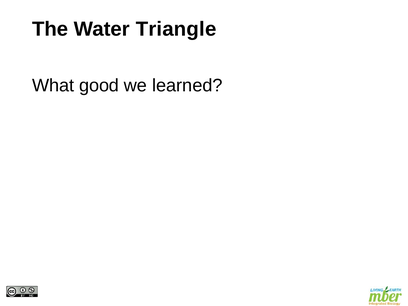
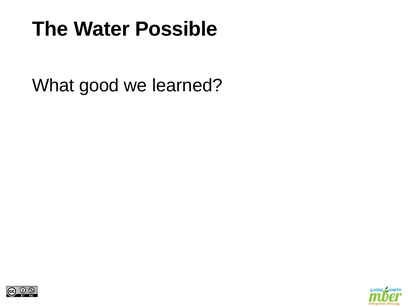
Triangle: Triangle -> Possible
